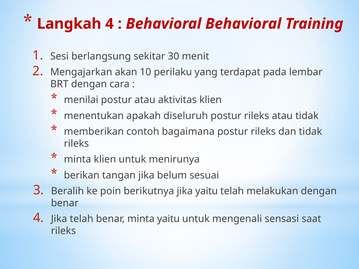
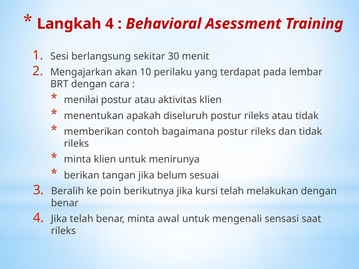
Behavioral Behavioral: Behavioral -> Asessment
jika yaitu: yaitu -> kursi
minta yaitu: yaitu -> awal
